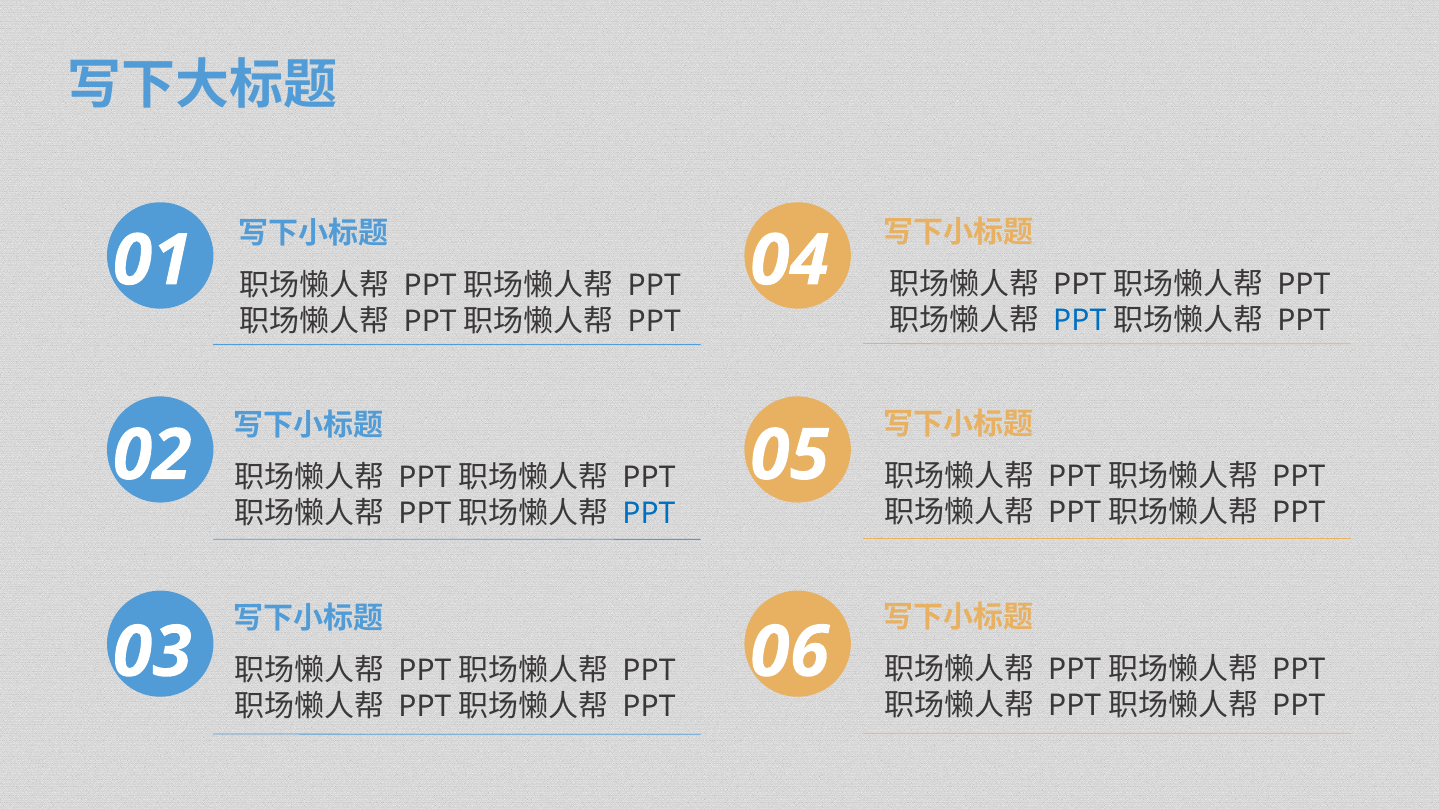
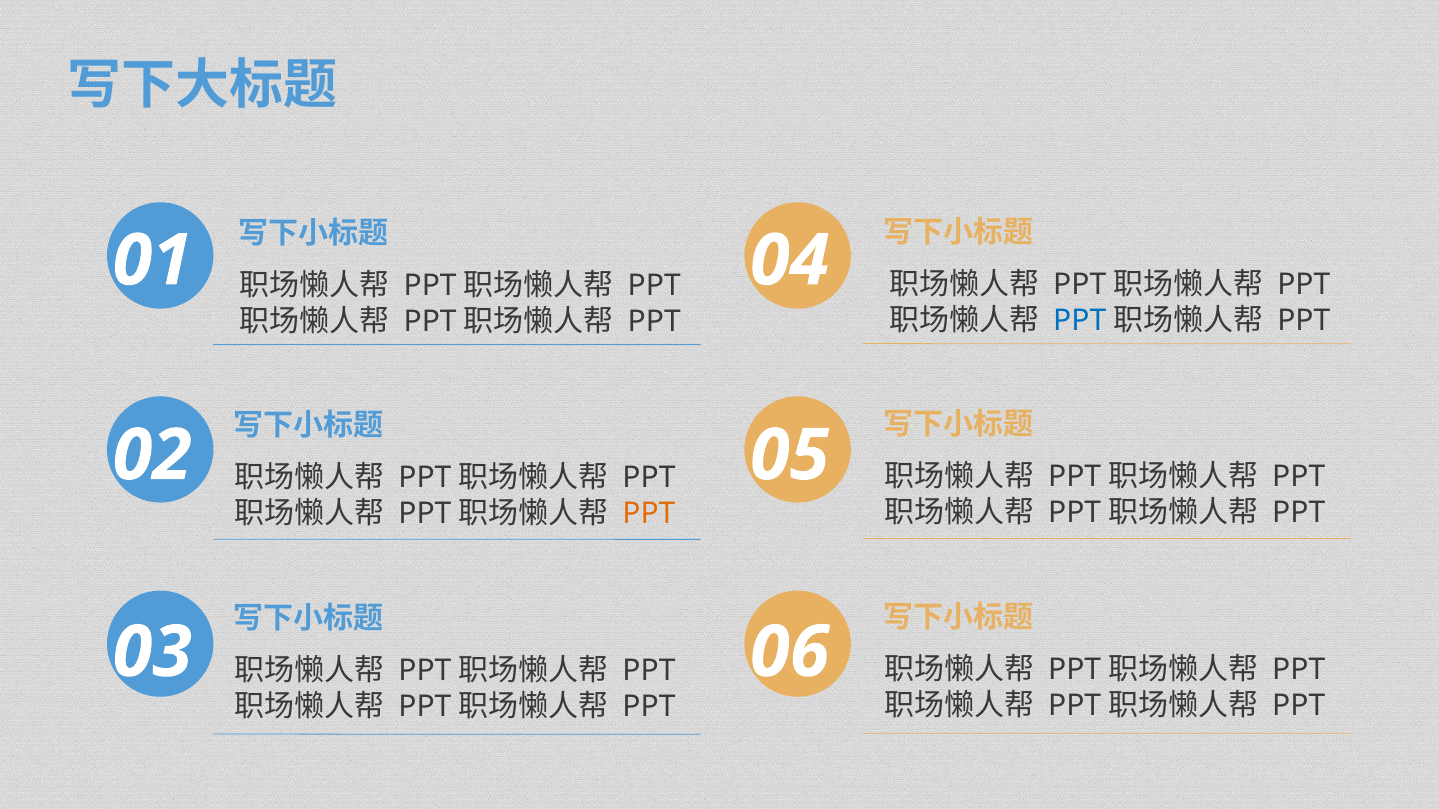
PPT at (649, 513) colour: blue -> orange
